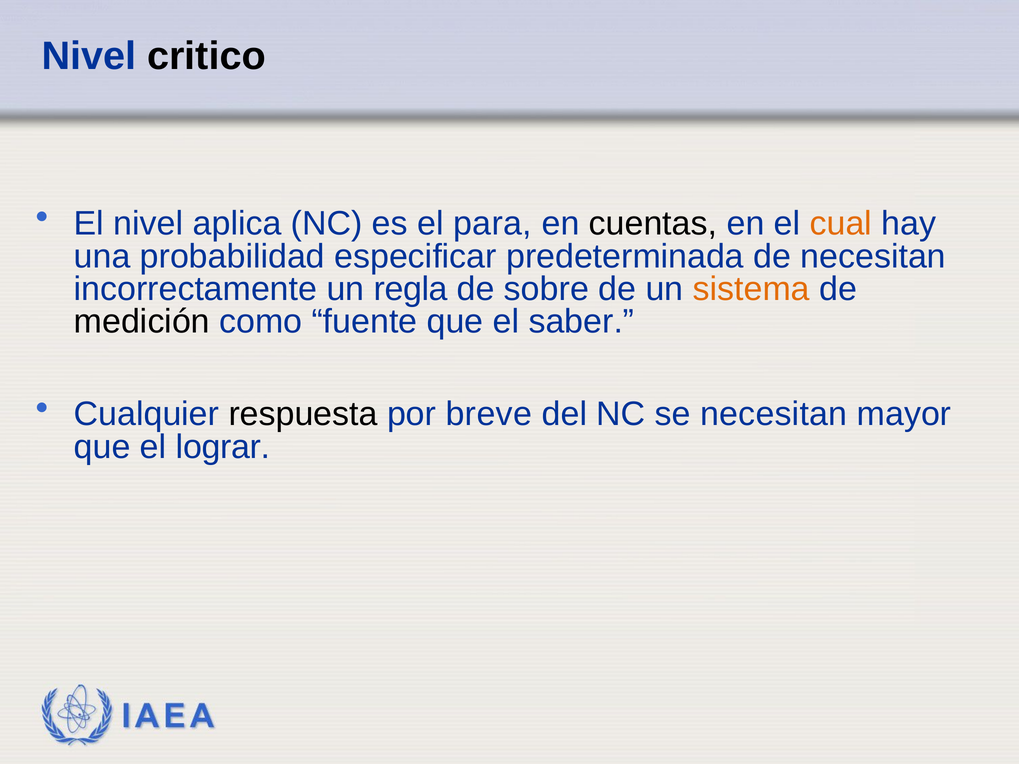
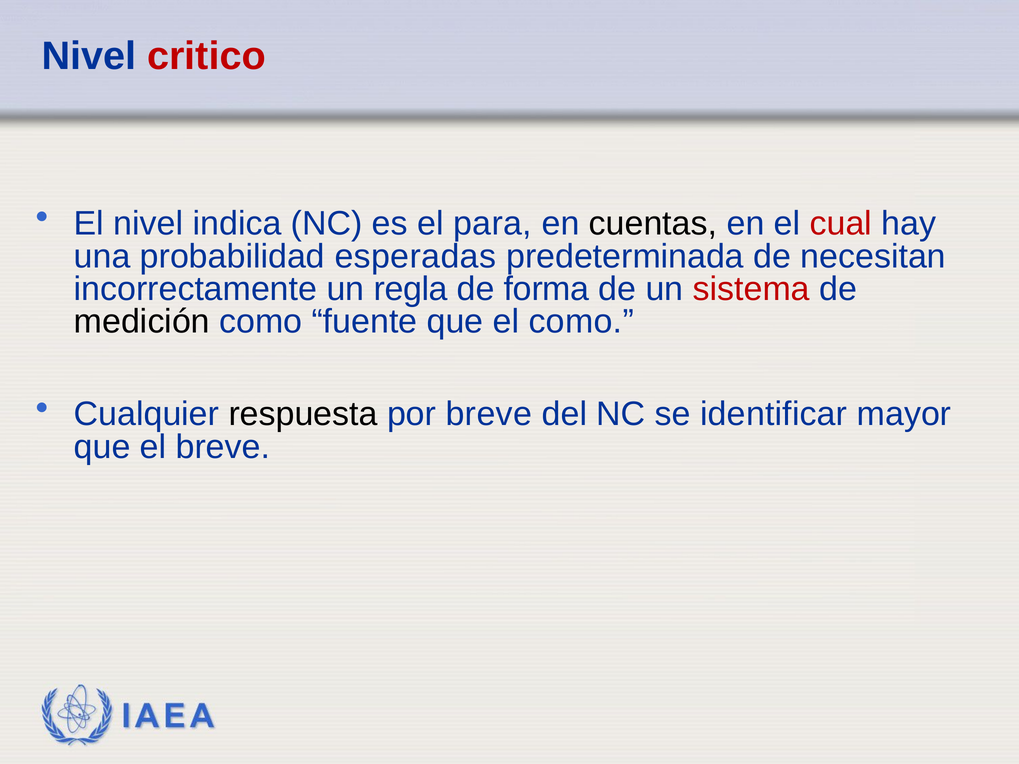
critico colour: black -> red
aplica: aplica -> indica
cual colour: orange -> red
especificar: especificar -> esperadas
sobre: sobre -> forma
sistema colour: orange -> red
el saber: saber -> como
se necesitan: necesitan -> identificar
el lograr: lograr -> breve
